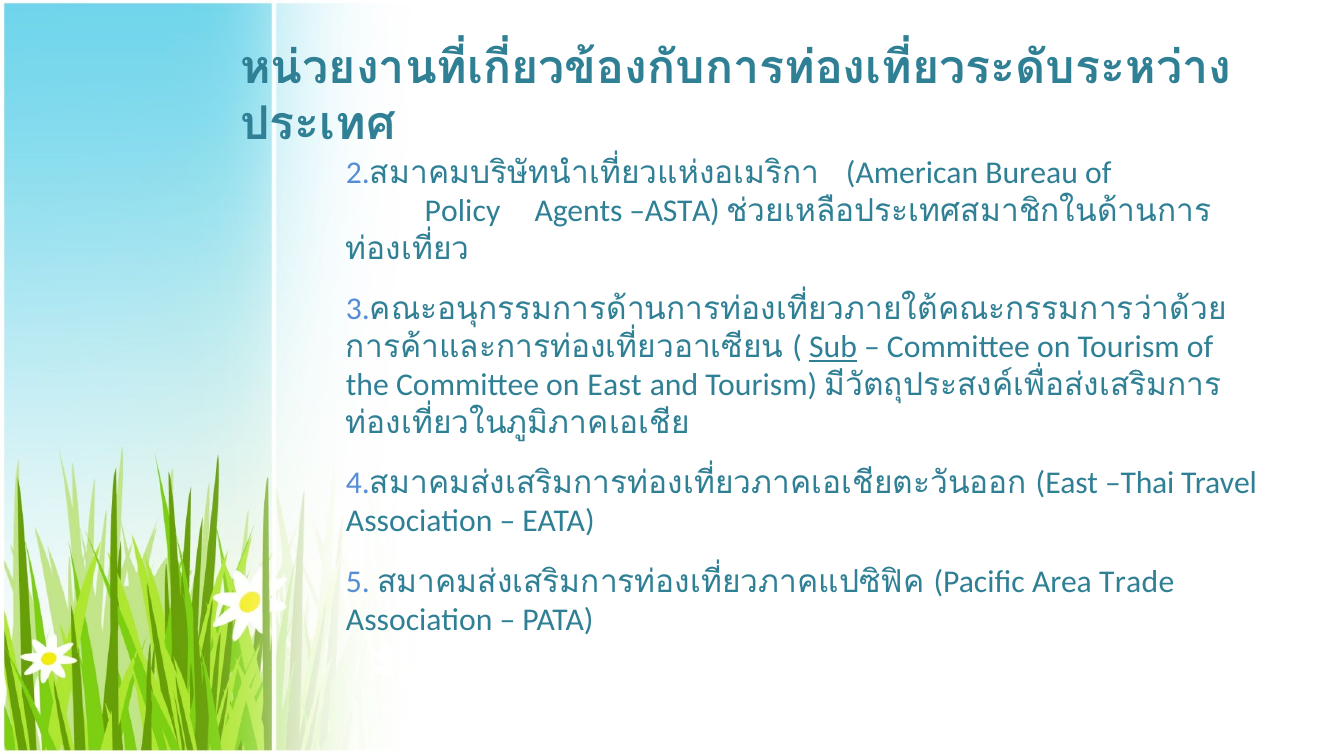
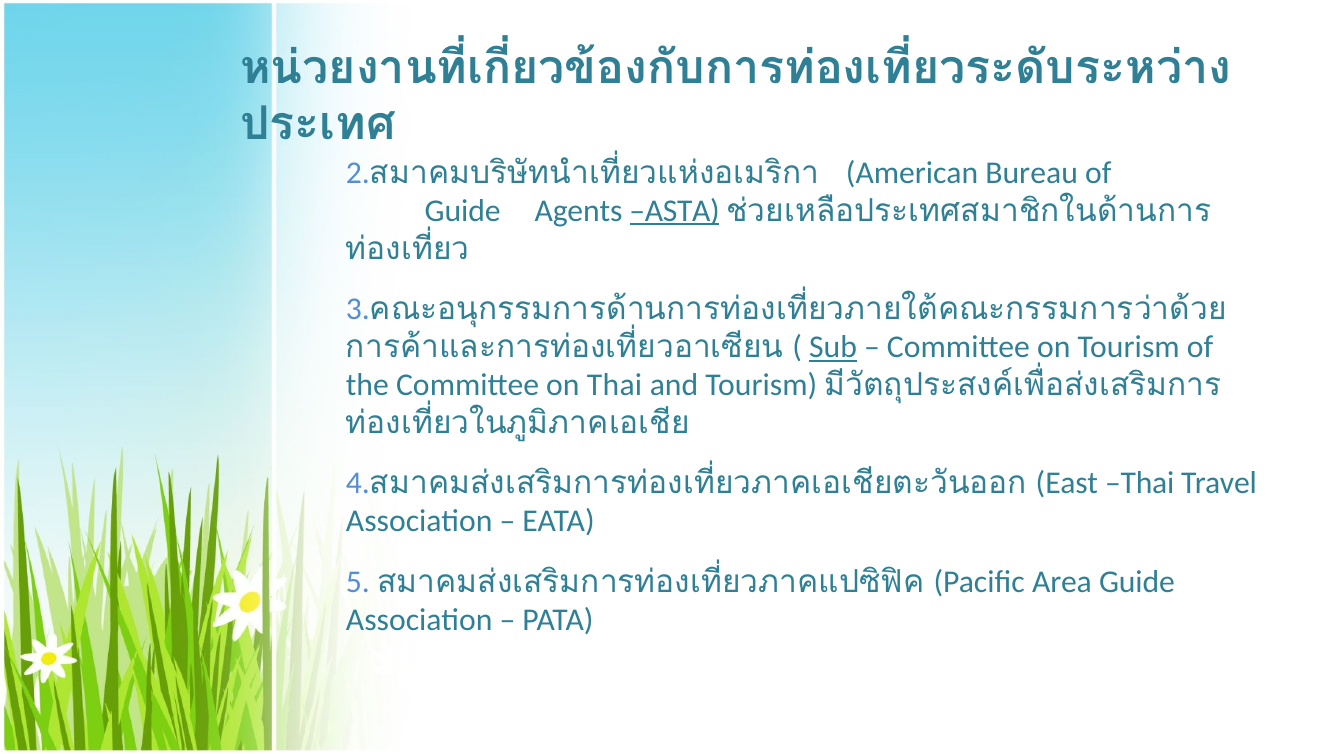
Policy at (463, 211): Policy -> Guide
ASTA underline: none -> present
on East: East -> Thai
Area Trade: Trade -> Guide
